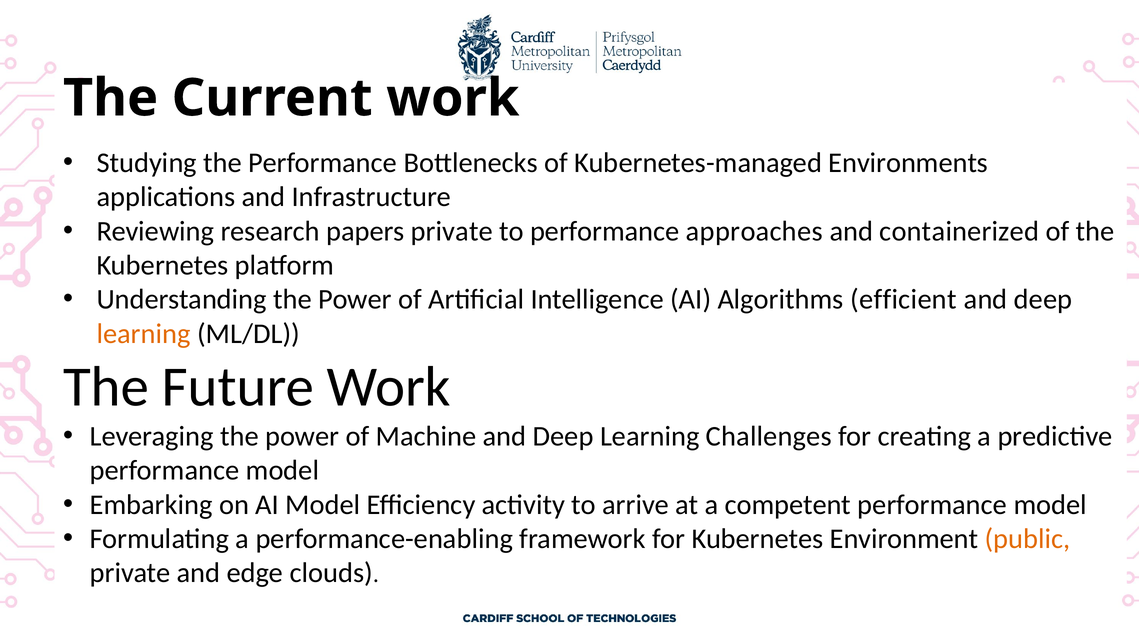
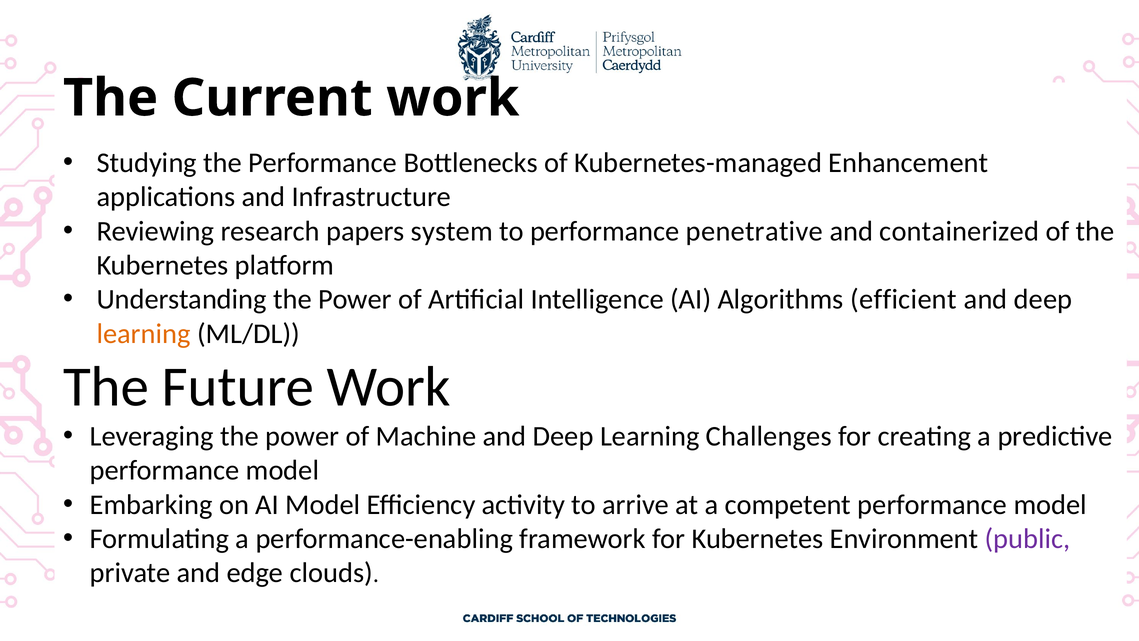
Environments: Environments -> Enhancement
papers private: private -> system
approaches: approaches -> penetrative
public colour: orange -> purple
